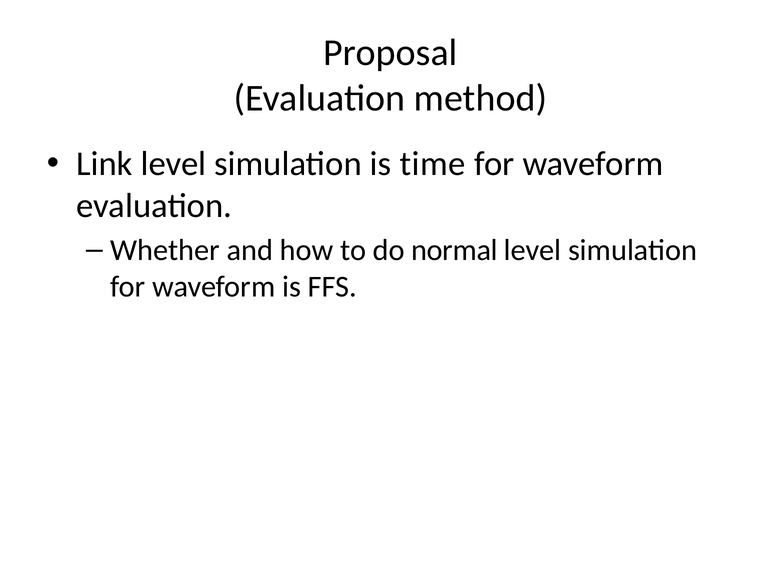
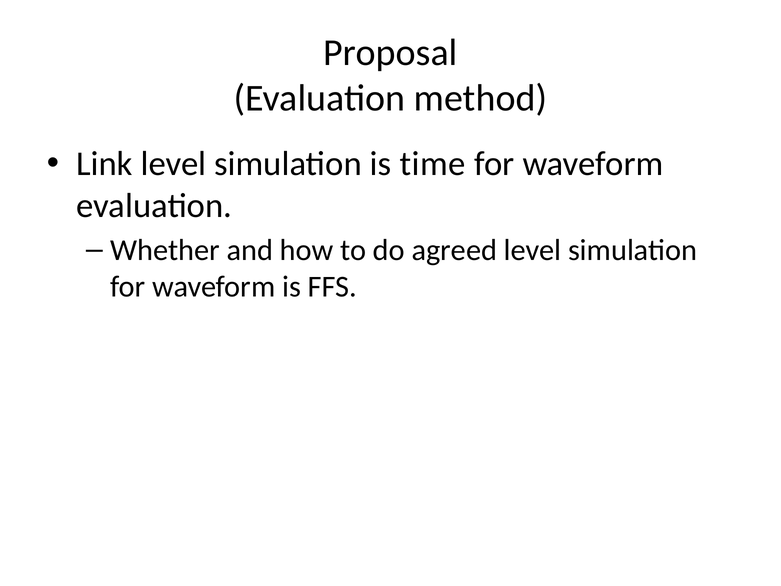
normal: normal -> agreed
